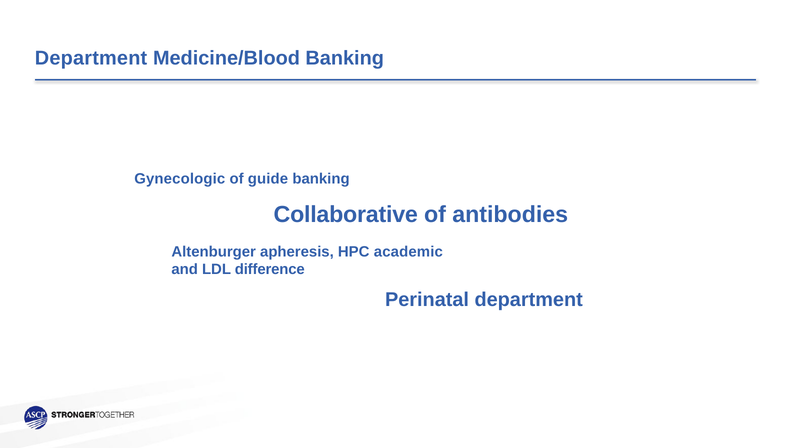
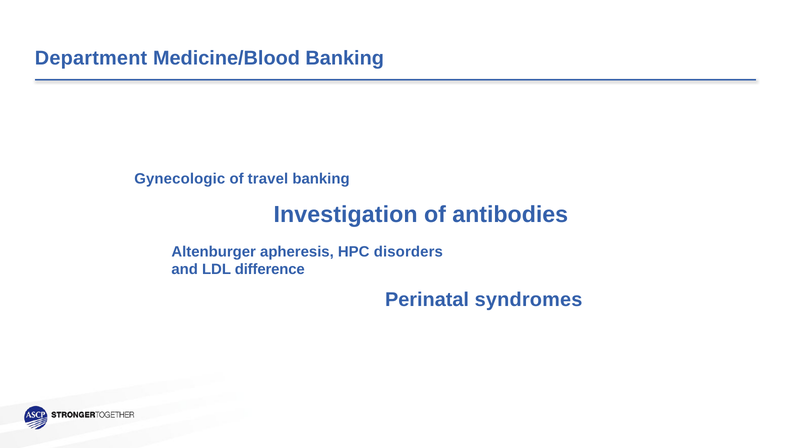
guide: guide -> travel
Collaborative: Collaborative -> Investigation
academic: academic -> disorders
Perinatal department: department -> syndromes
